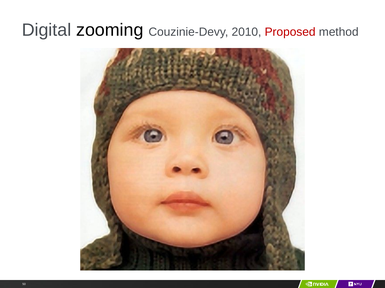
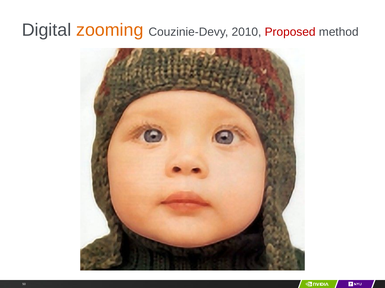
zooming colour: black -> orange
